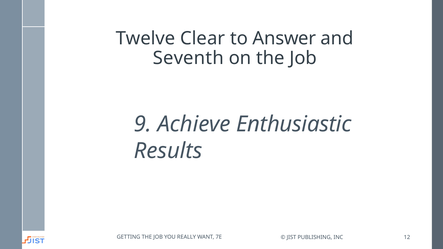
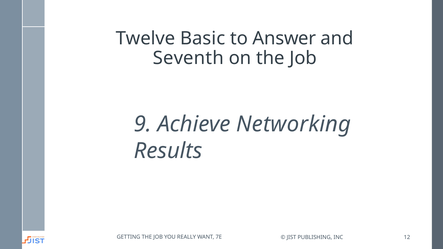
Clear: Clear -> Basic
Enthusiastic: Enthusiastic -> Networking
